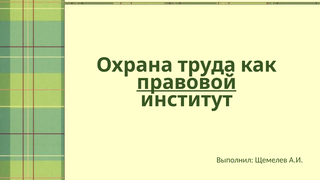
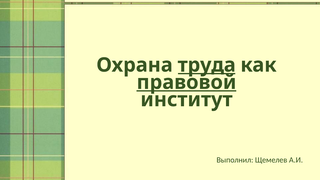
труда underline: none -> present
